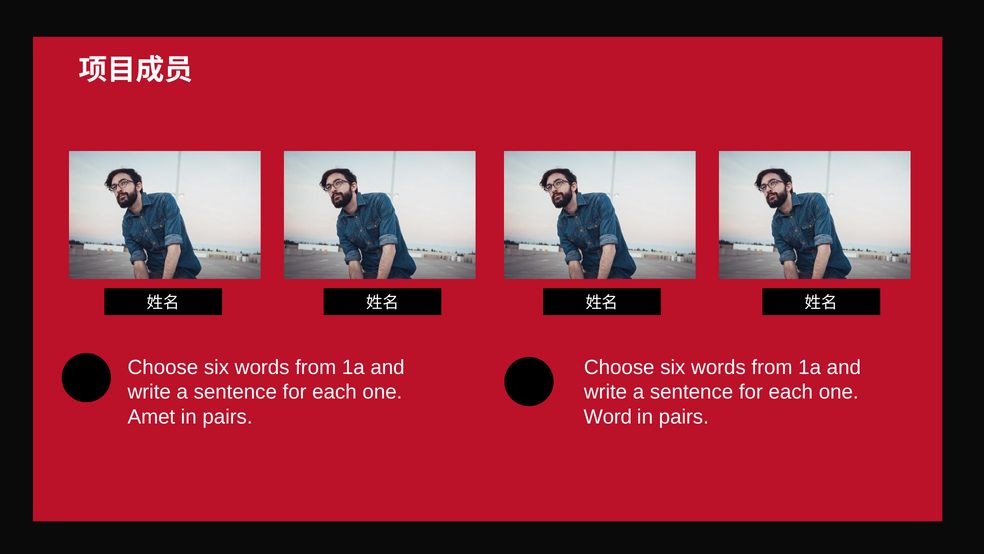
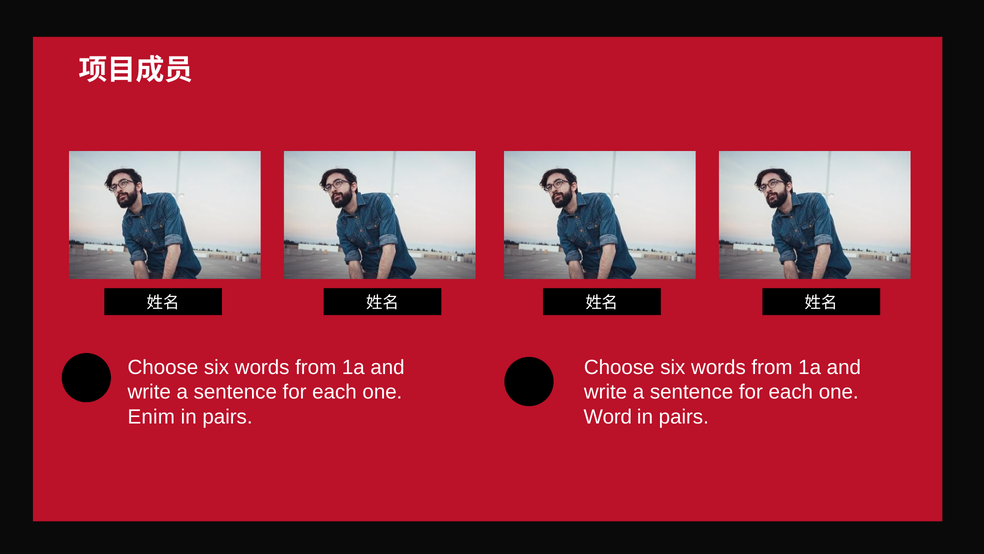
Amet: Amet -> Enim
